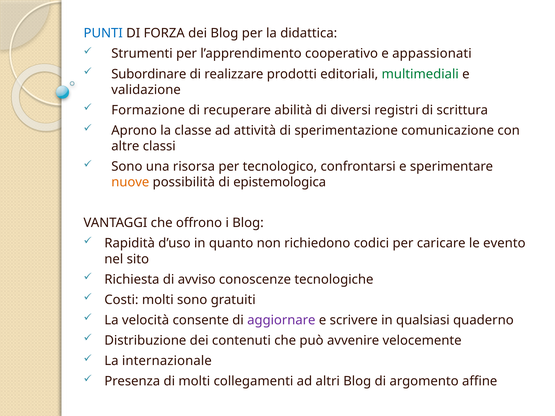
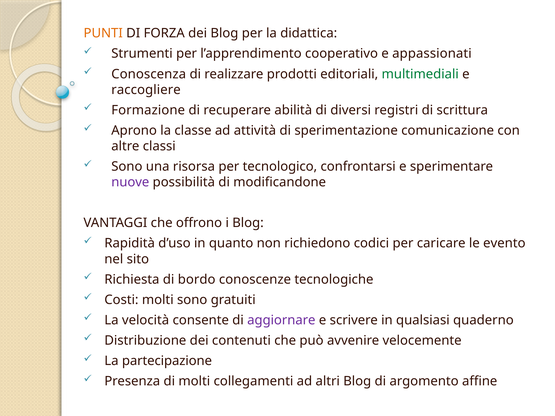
PUNTI colour: blue -> orange
Subordinare: Subordinare -> Conoscenza
validazione: validazione -> raccogliere
nuove colour: orange -> purple
epistemologica: epistemologica -> modificandone
avviso: avviso -> bordo
internazionale: internazionale -> partecipazione
